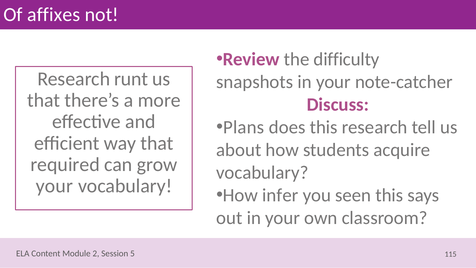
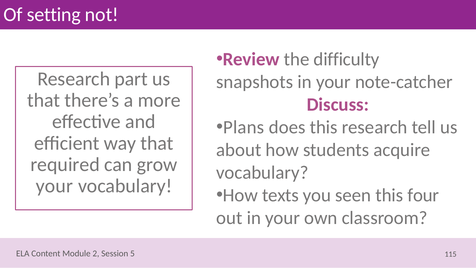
affixes: affixes -> setting
runt: runt -> part
infer: infer -> texts
says: says -> four
